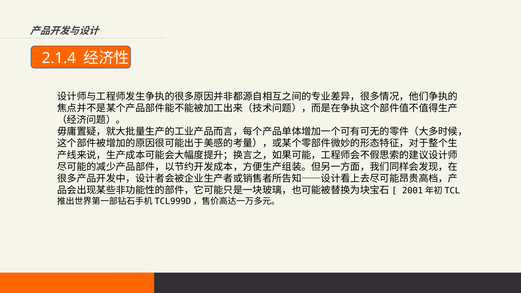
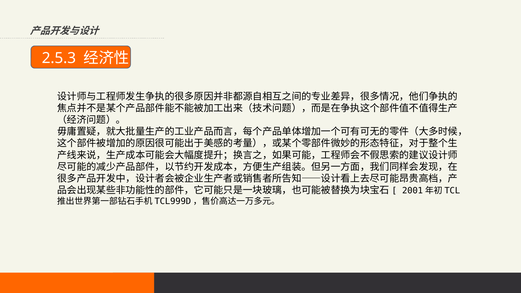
2.1.4: 2.1.4 -> 2.5.3
